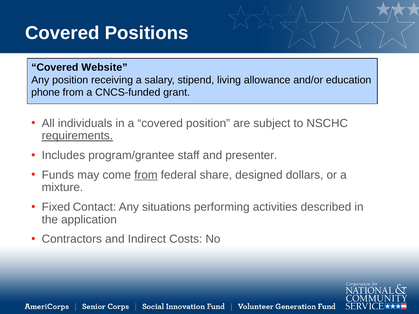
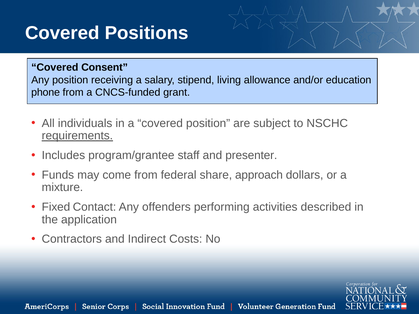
Website: Website -> Consent
from at (146, 175) underline: present -> none
designed: designed -> approach
situations: situations -> offenders
